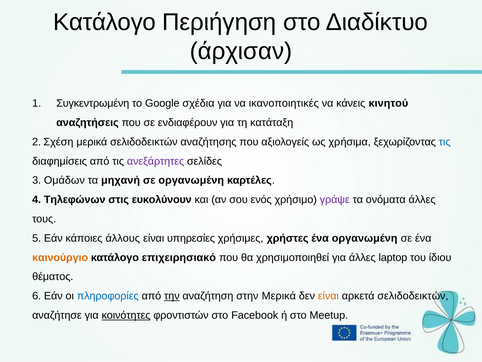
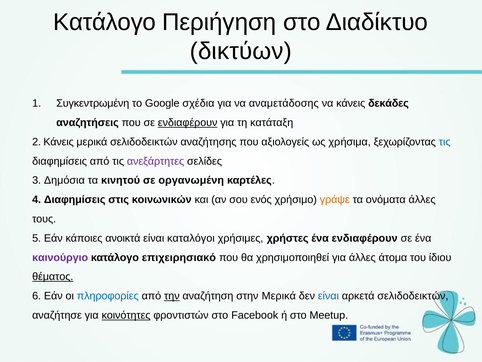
άρχισαν: άρχισαν -> δικτύων
ικανοποιητικές: ικανοποιητικές -> αναμετάδοσης
κινητού: κινητού -> δεκάδες
ενδιαφέρουν at (188, 122) underline: none -> present
2 Σχέση: Σχέση -> Κάνεις
Ομάδων: Ομάδων -> Δημόσια
μηχανή: μηχανή -> κινητού
4 Τηλεφώνων: Τηλεφώνων -> Διαφημίσεις
ευκολύνουν: ευκολύνουν -> κοινωνικών
γράψε colour: purple -> orange
άλλους: άλλους -> ανοικτά
υπηρεσίες: υπηρεσίες -> καταλόγοι
ένα οργανωμένη: οργανωμένη -> ενδιαφέρουν
καινούργιο colour: orange -> purple
laptop: laptop -> άτομα
θέματος underline: none -> present
είναι at (328, 296) colour: orange -> blue
